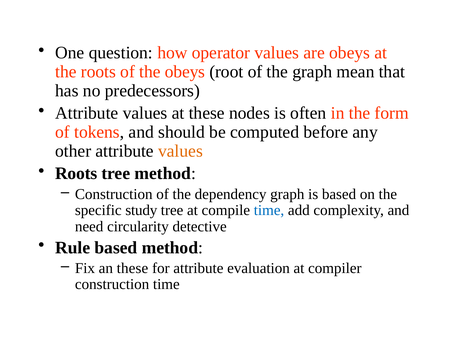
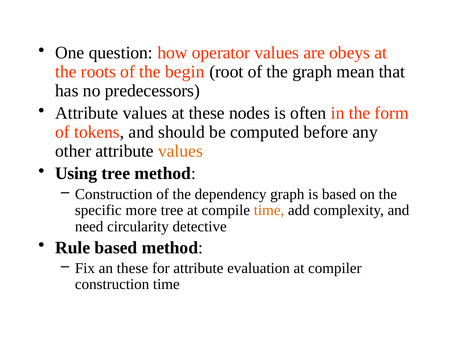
the obeys: obeys -> begin
Roots at (76, 174): Roots -> Using
study: study -> more
time at (269, 210) colour: blue -> orange
